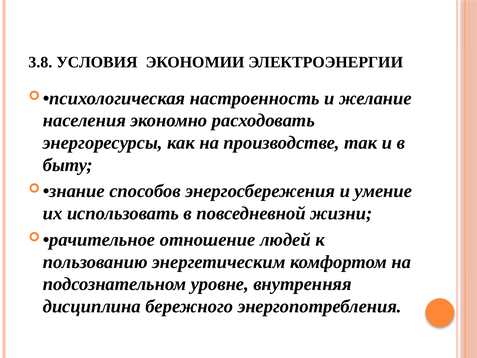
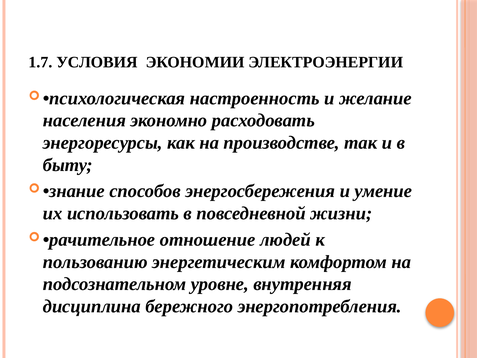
3.8: 3.8 -> 1.7
